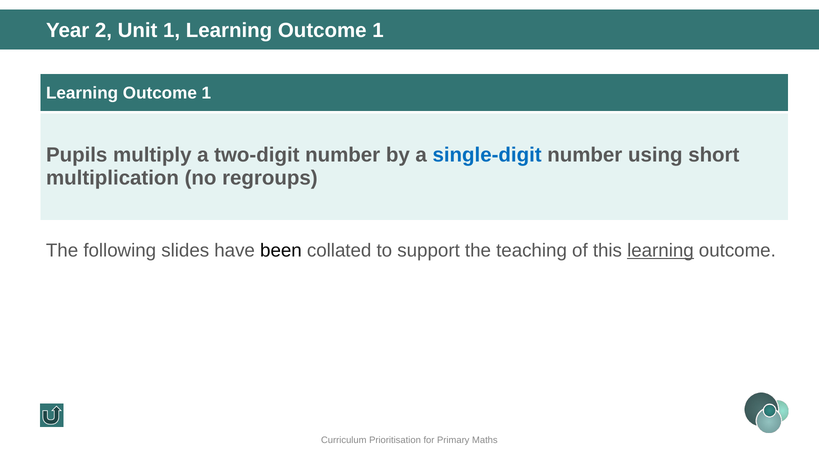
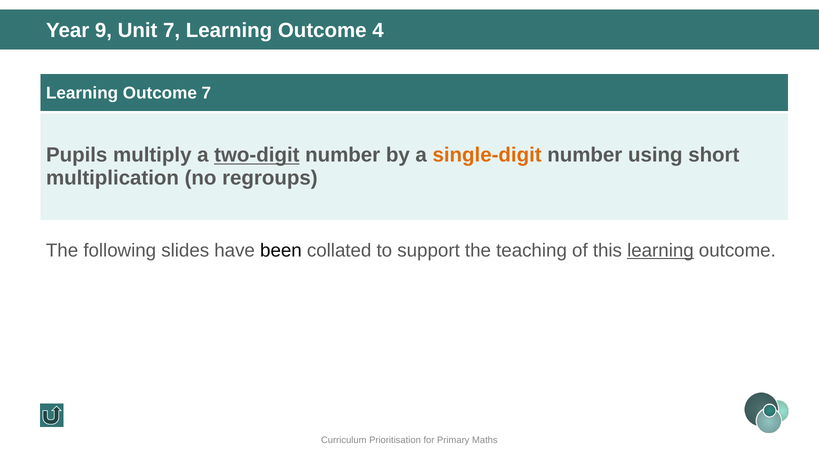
2: 2 -> 9
Unit 1: 1 -> 7
1 at (378, 31): 1 -> 4
1 at (206, 93): 1 -> 7
two-digit underline: none -> present
single-digit colour: blue -> orange
